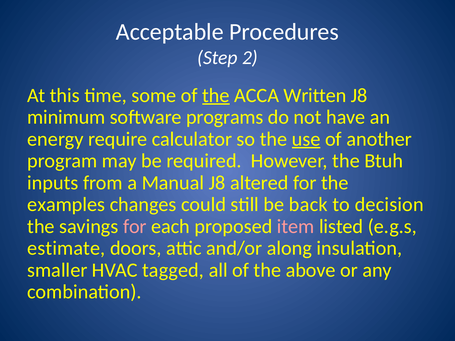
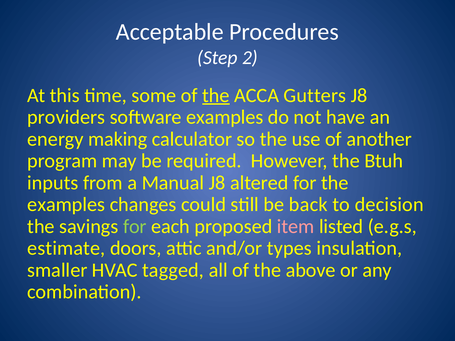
Written: Written -> Gutters
minimum: minimum -> providers
software programs: programs -> examples
require: require -> making
use underline: present -> none
for at (135, 227) colour: pink -> light green
along: along -> types
